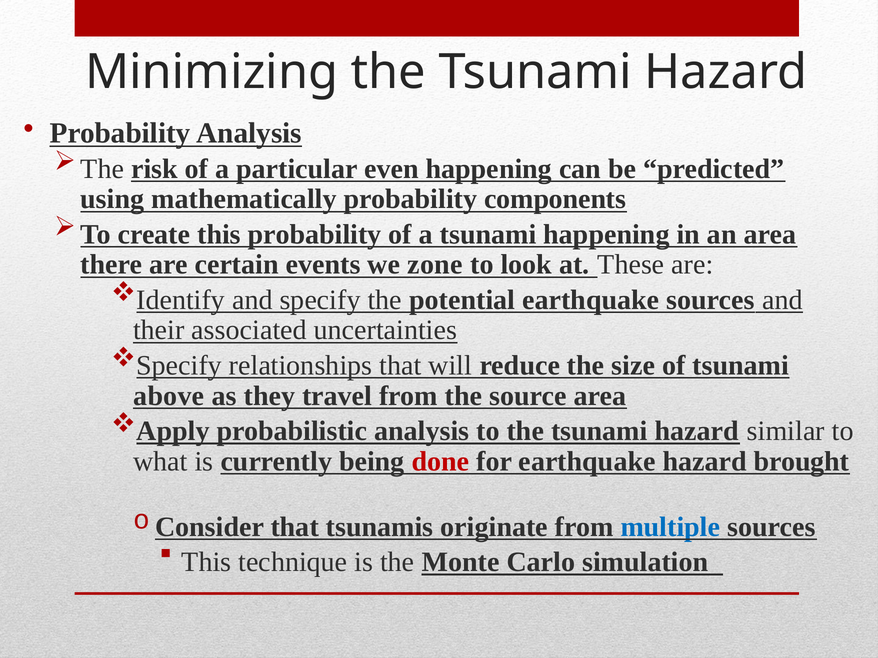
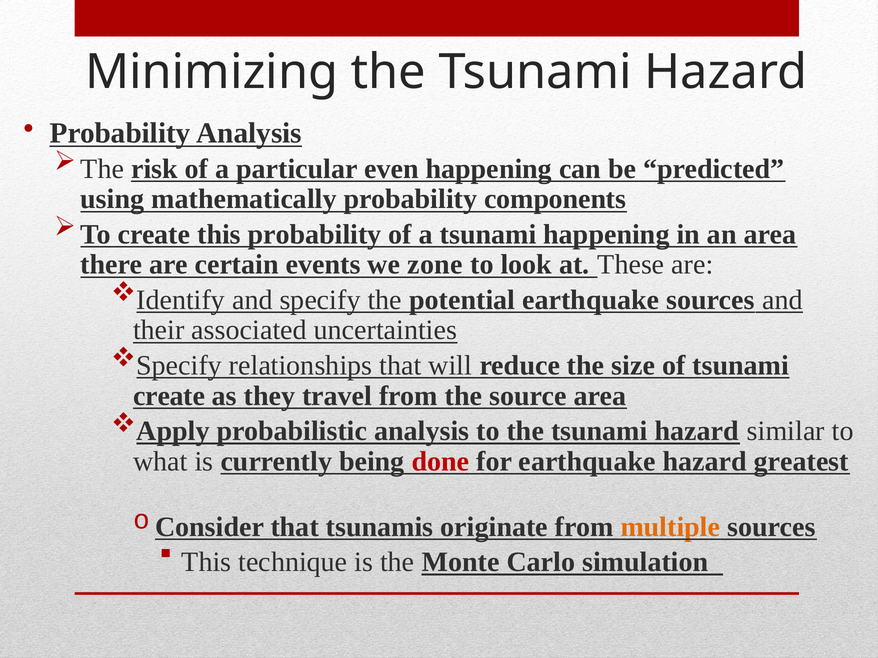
above at (169, 396): above -> create
brought: brought -> greatest
multiple colour: blue -> orange
